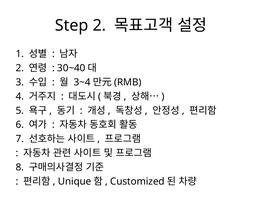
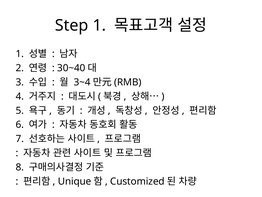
Step 2: 2 -> 1
